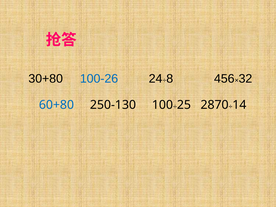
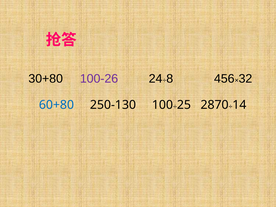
100-26 colour: blue -> purple
